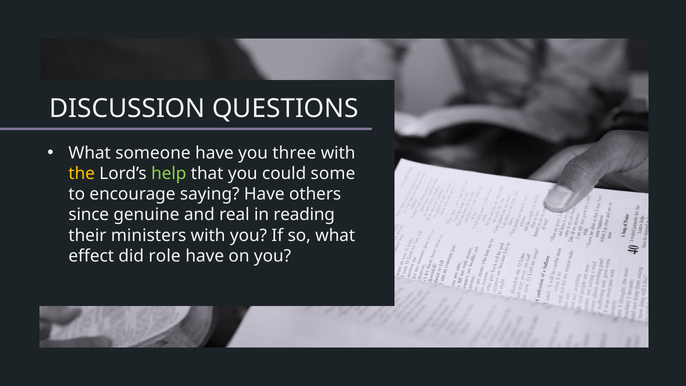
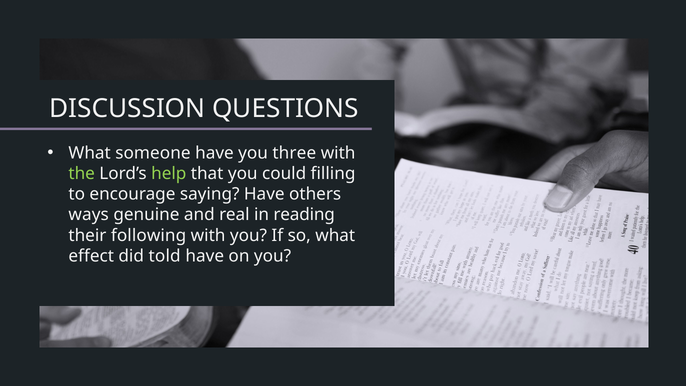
the colour: yellow -> light green
some: some -> filling
since: since -> ways
ministers: ministers -> following
role: role -> told
